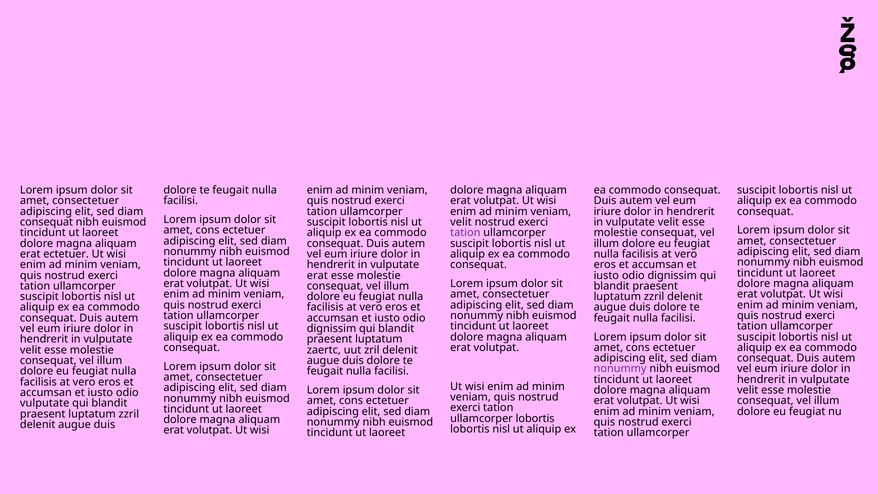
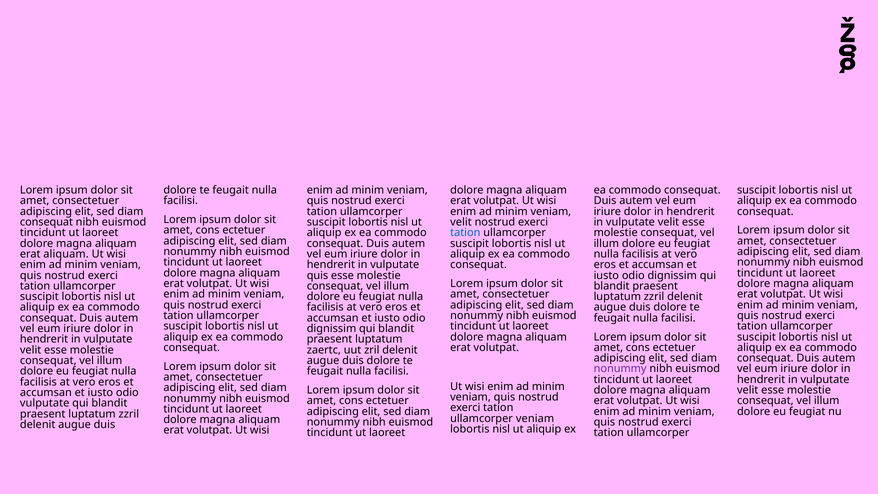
tation at (465, 233) colour: purple -> blue
erat ectetuer: ectetuer -> aliquam
erat at (317, 275): erat -> quis
ullamcorper lobortis: lobortis -> veniam
